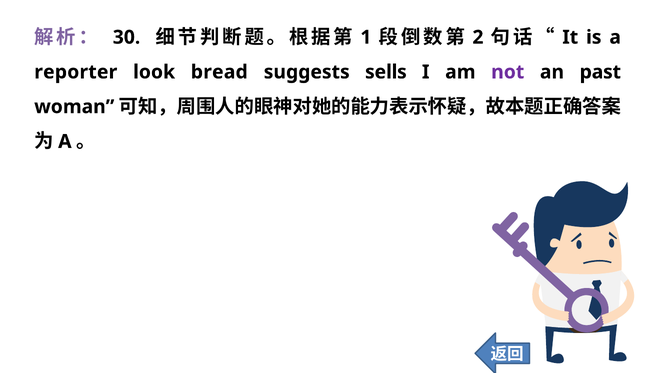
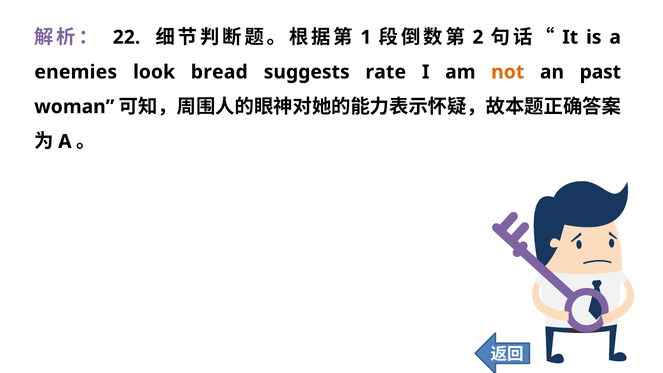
30: 30 -> 22
reporter: reporter -> enemies
sells: sells -> rate
not colour: purple -> orange
